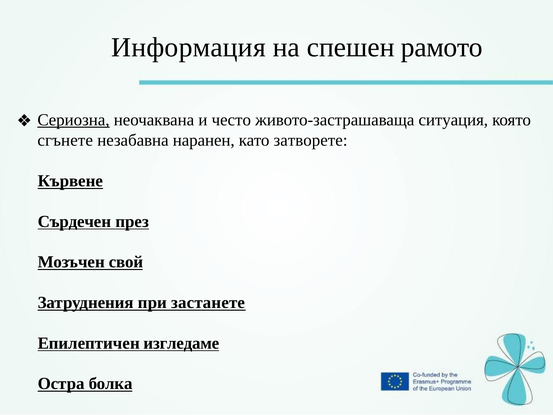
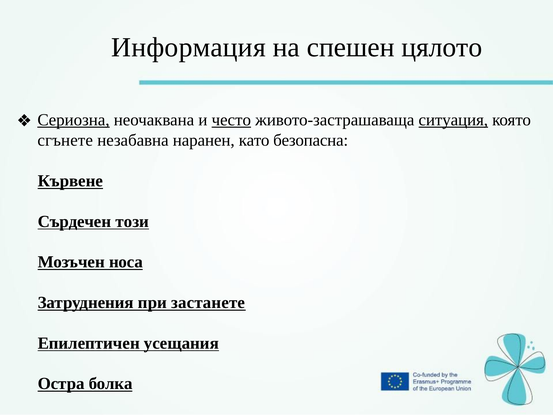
рамото: рамото -> цялото
често underline: none -> present
ситуация underline: none -> present
затворете: затворете -> безопасна
през: през -> този
свой: свой -> носа
изгледаме: изгледаме -> усещания
